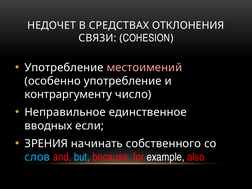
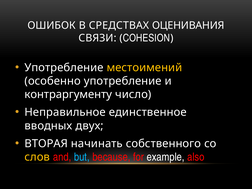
НЕДОЧЕТ: НЕДОЧЕТ -> ОШИБОК
ОТКЛОНЕНИЯ: ОТКЛОНЕНИЯ -> ОЦЕНИВАНИЯ
местоимений colour: pink -> yellow
если: если -> двух
ЗРЕНИЯ: ЗРЕНИЯ -> ВТОРАЯ
слов colour: light blue -> yellow
